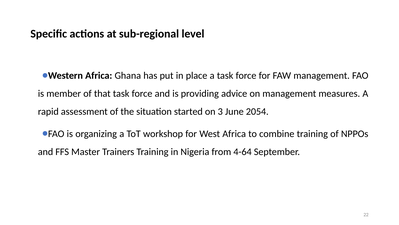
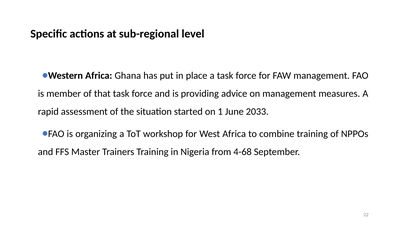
3: 3 -> 1
2054: 2054 -> 2033
4-64: 4-64 -> 4-68
